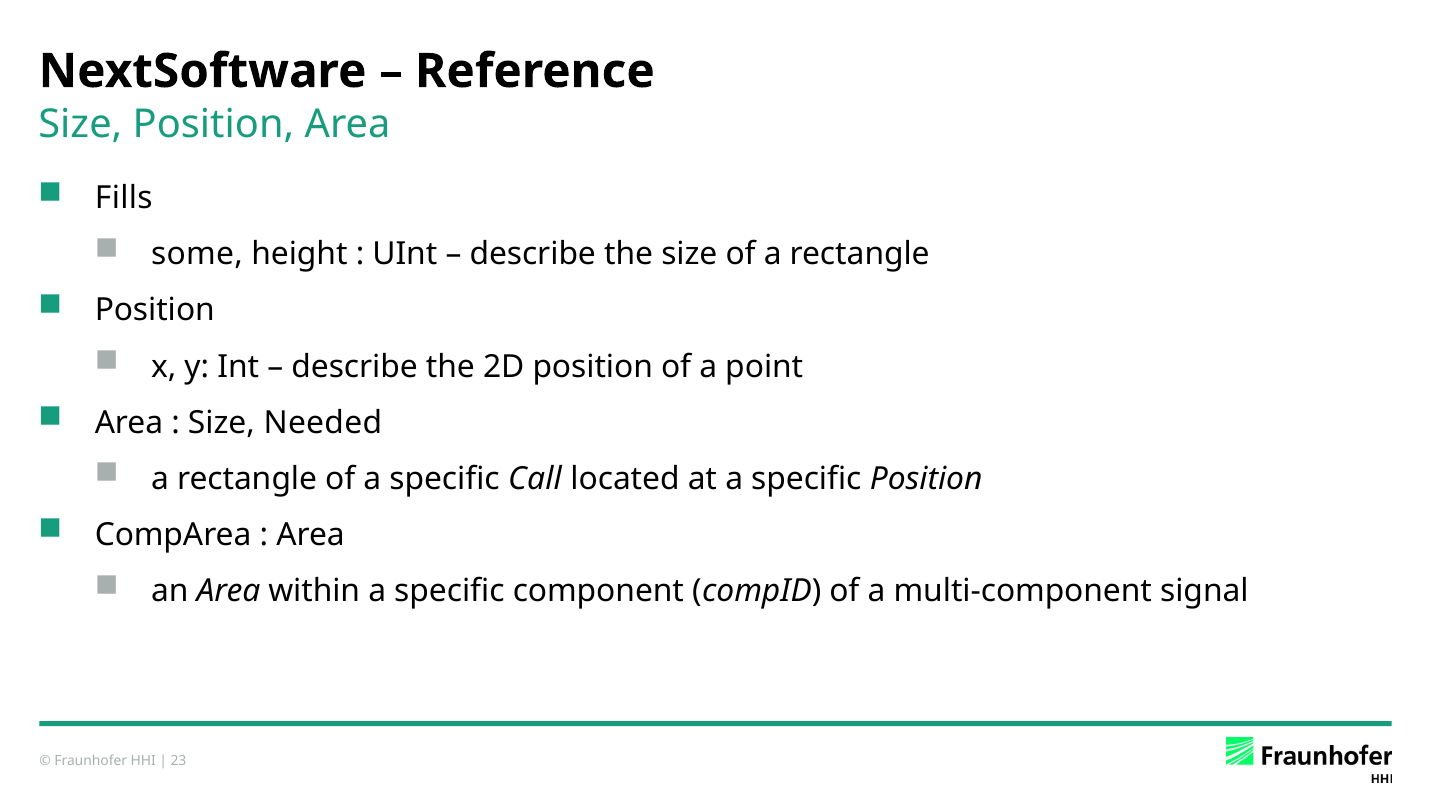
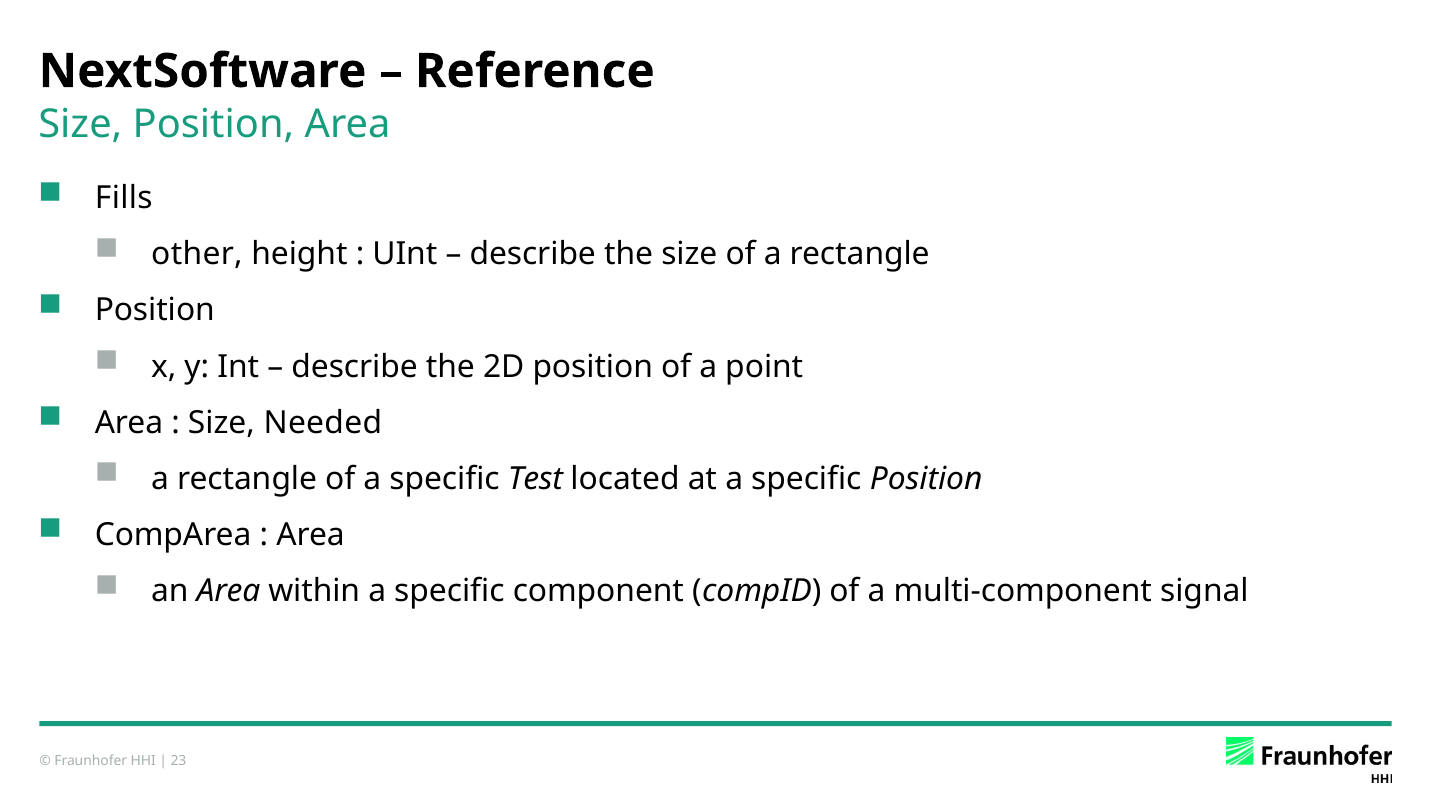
some: some -> other
Call: Call -> Test
